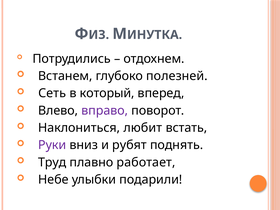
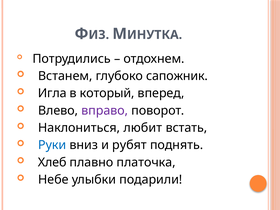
полезней: полезней -> сапожник
Сеть: Сеть -> Игла
Руки colour: purple -> blue
Труд: Труд -> Хлеб
работает: работает -> платочка
